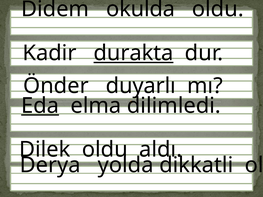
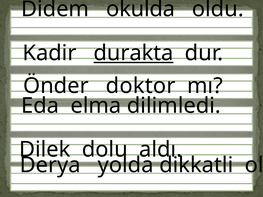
duyarlı: duyarlı -> doktor
Eda underline: present -> none
Dilek oldu: oldu -> dolu
